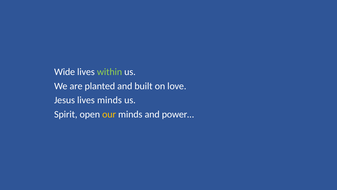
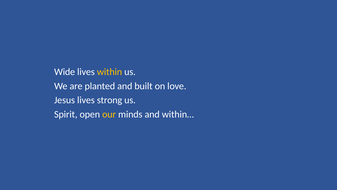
within colour: light green -> yellow
lives minds: minds -> strong
power…: power… -> within…
